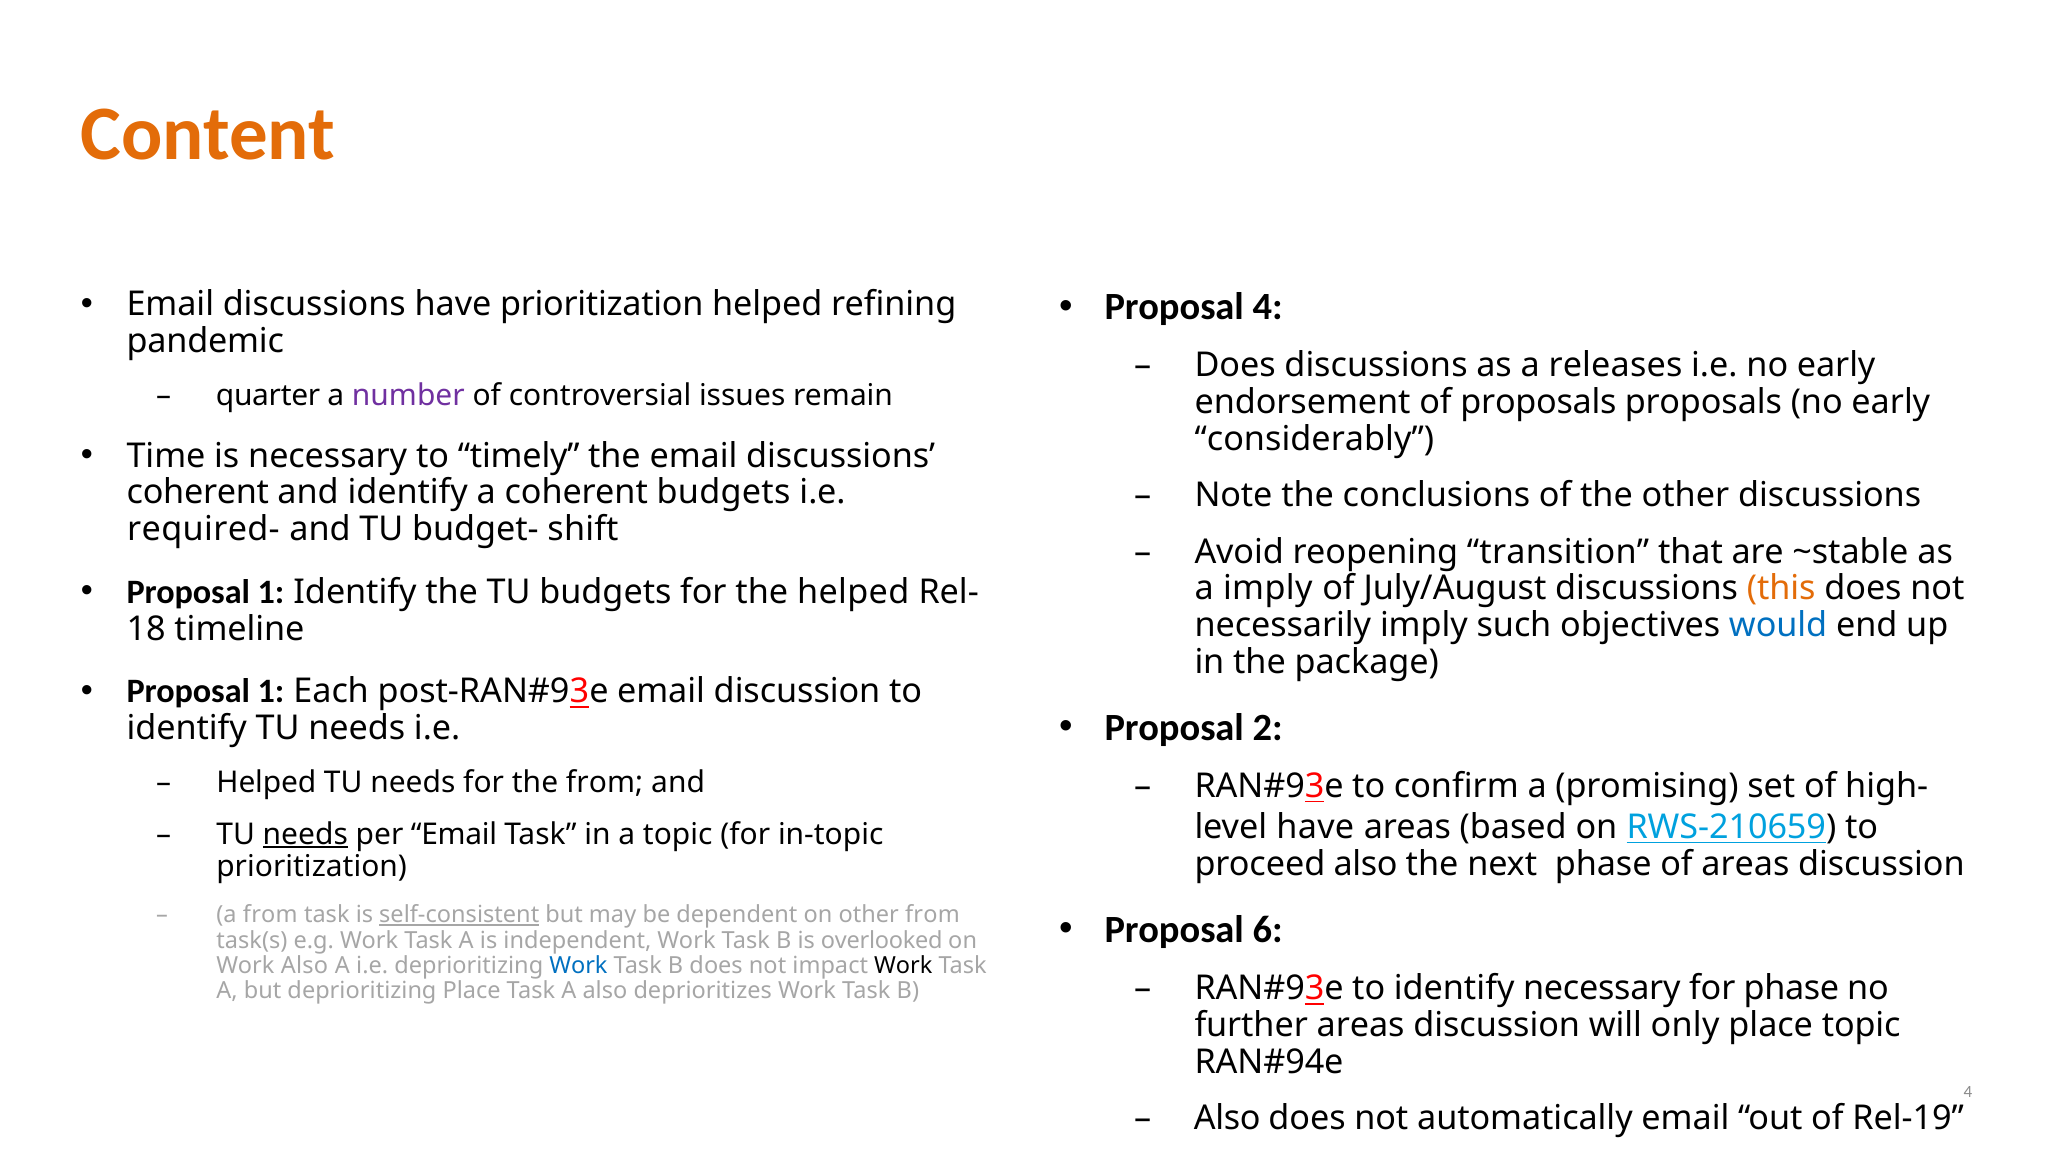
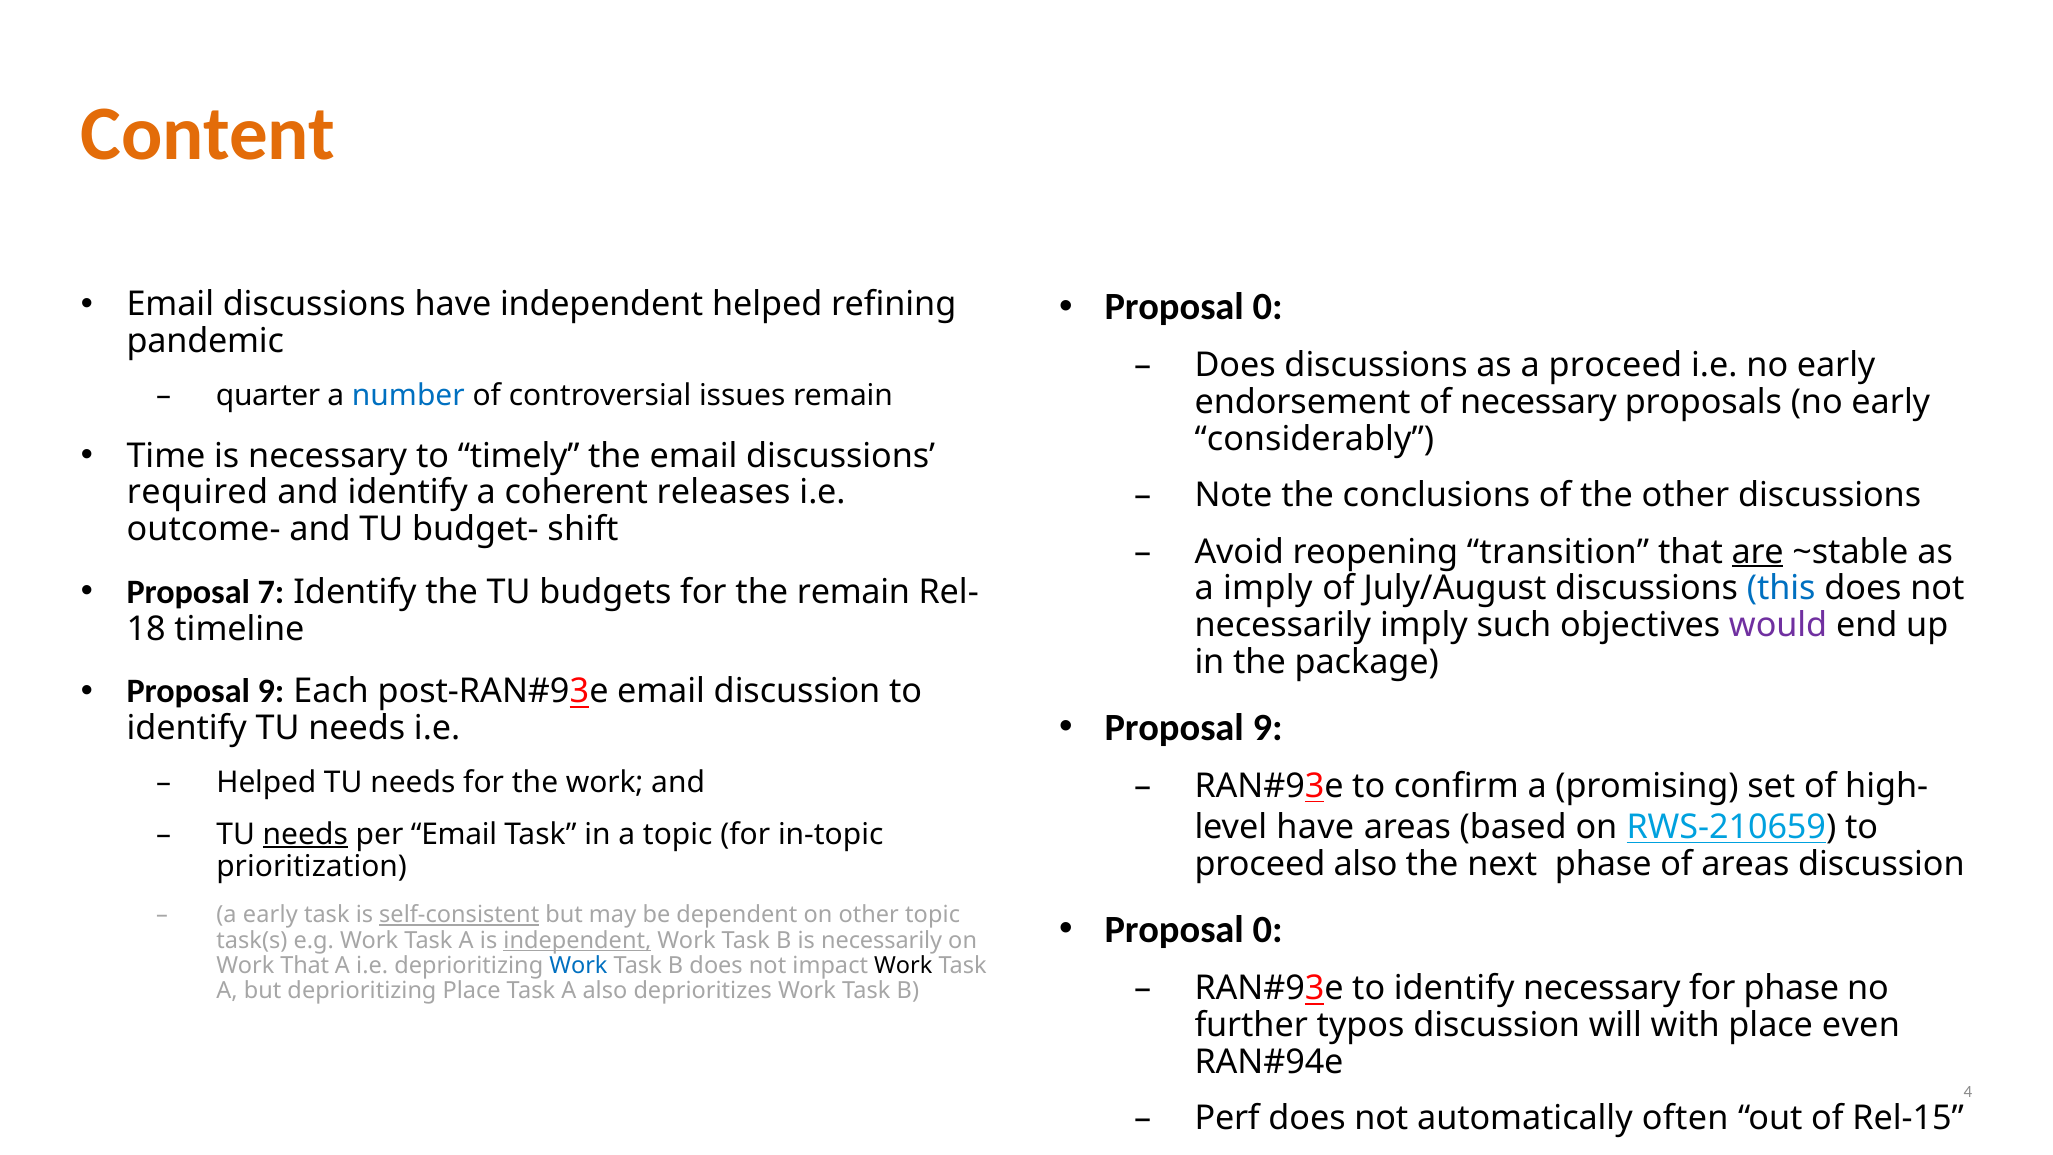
have prioritization: prioritization -> independent
4 at (1268, 307): 4 -> 0
a releases: releases -> proceed
number colour: purple -> blue
of proposals: proposals -> necessary
coherent at (198, 492): coherent -> required
coherent budgets: budgets -> releases
required-: required- -> outcome-
are underline: none -> present
1 at (271, 592): 1 -> 7
the helped: helped -> remain
this colour: orange -> blue
would colour: blue -> purple
1 at (271, 691): 1 -> 9
2 at (1268, 727): 2 -> 9
the from: from -> work
a from: from -> early
other from: from -> topic
6 at (1268, 929): 6 -> 0
independent at (577, 940) underline: none -> present
is overlooked: overlooked -> necessarily
Work Also: Also -> That
further areas: areas -> typos
only: only -> with
place topic: topic -> even
Also at (1227, 1118): Also -> Perf
automatically email: email -> often
Rel-19: Rel-19 -> Rel-15
